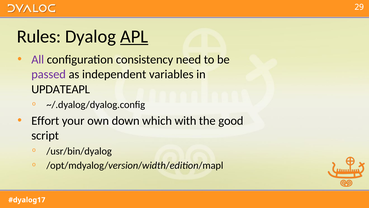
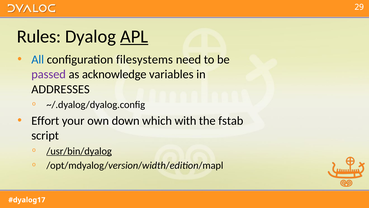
All colour: purple -> blue
consistency: consistency -> filesystems
independent: independent -> acknowledge
UPDATEAPL: UPDATEAPL -> ADDRESSES
good: good -> fstab
/usr/bin/dyalog underline: none -> present
